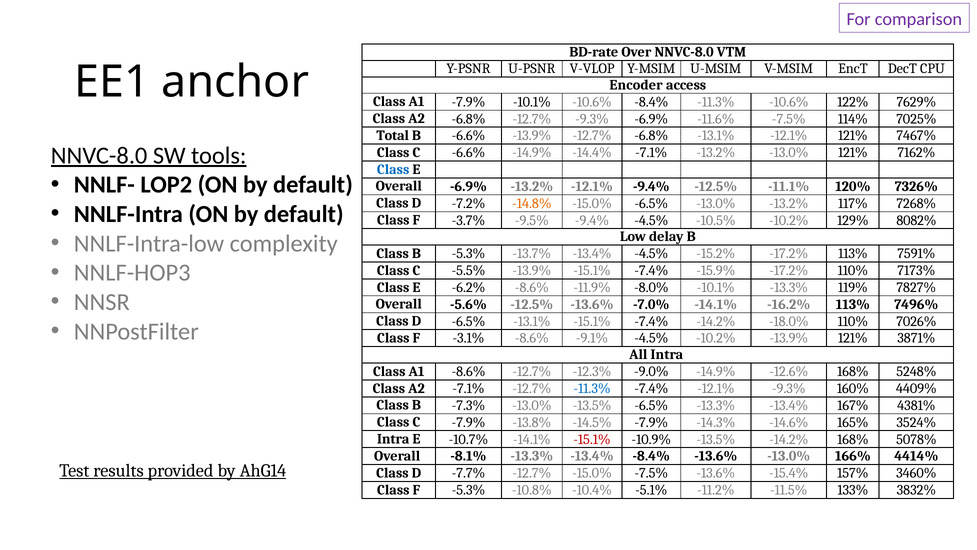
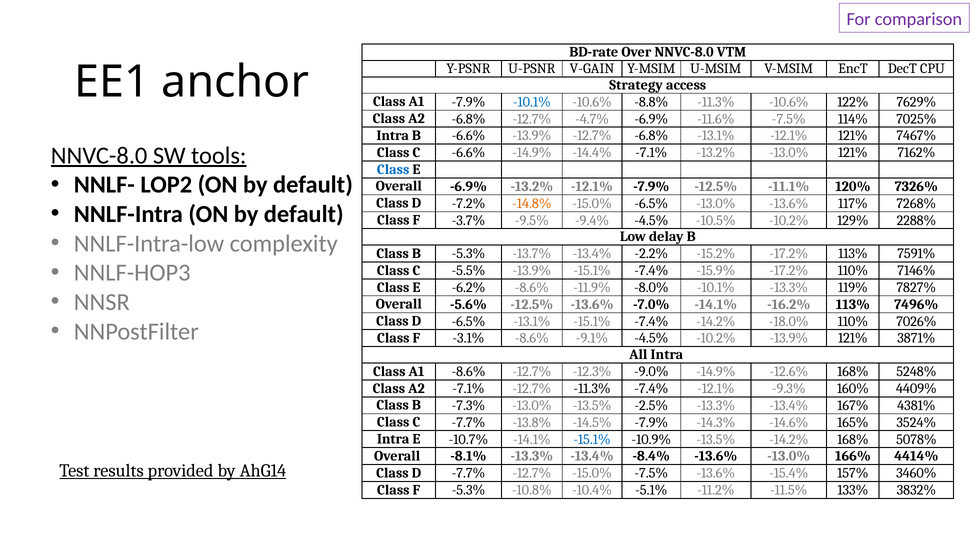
V-VLOP: V-VLOP -> V-GAIN
Encoder: Encoder -> Strategy
-10.1% at (532, 102) colour: black -> blue
-10.6% -8.4%: -8.4% -> -8.8%
-12.7% -9.3%: -9.3% -> -4.7%
Total at (393, 135): Total -> Intra
-12.1% -9.4%: -9.4% -> -7.9%
-13.0% -13.2%: -13.2% -> -13.6%
8082%: 8082% -> 2288%
-13.4% -4.5%: -4.5% -> -2.2%
7173%: 7173% -> 7146%
-11.3% at (592, 388) colour: blue -> black
-13.5% -6.5%: -6.5% -> -2.5%
C -7.9%: -7.9% -> -7.7%
-15.1% at (592, 439) colour: red -> blue
